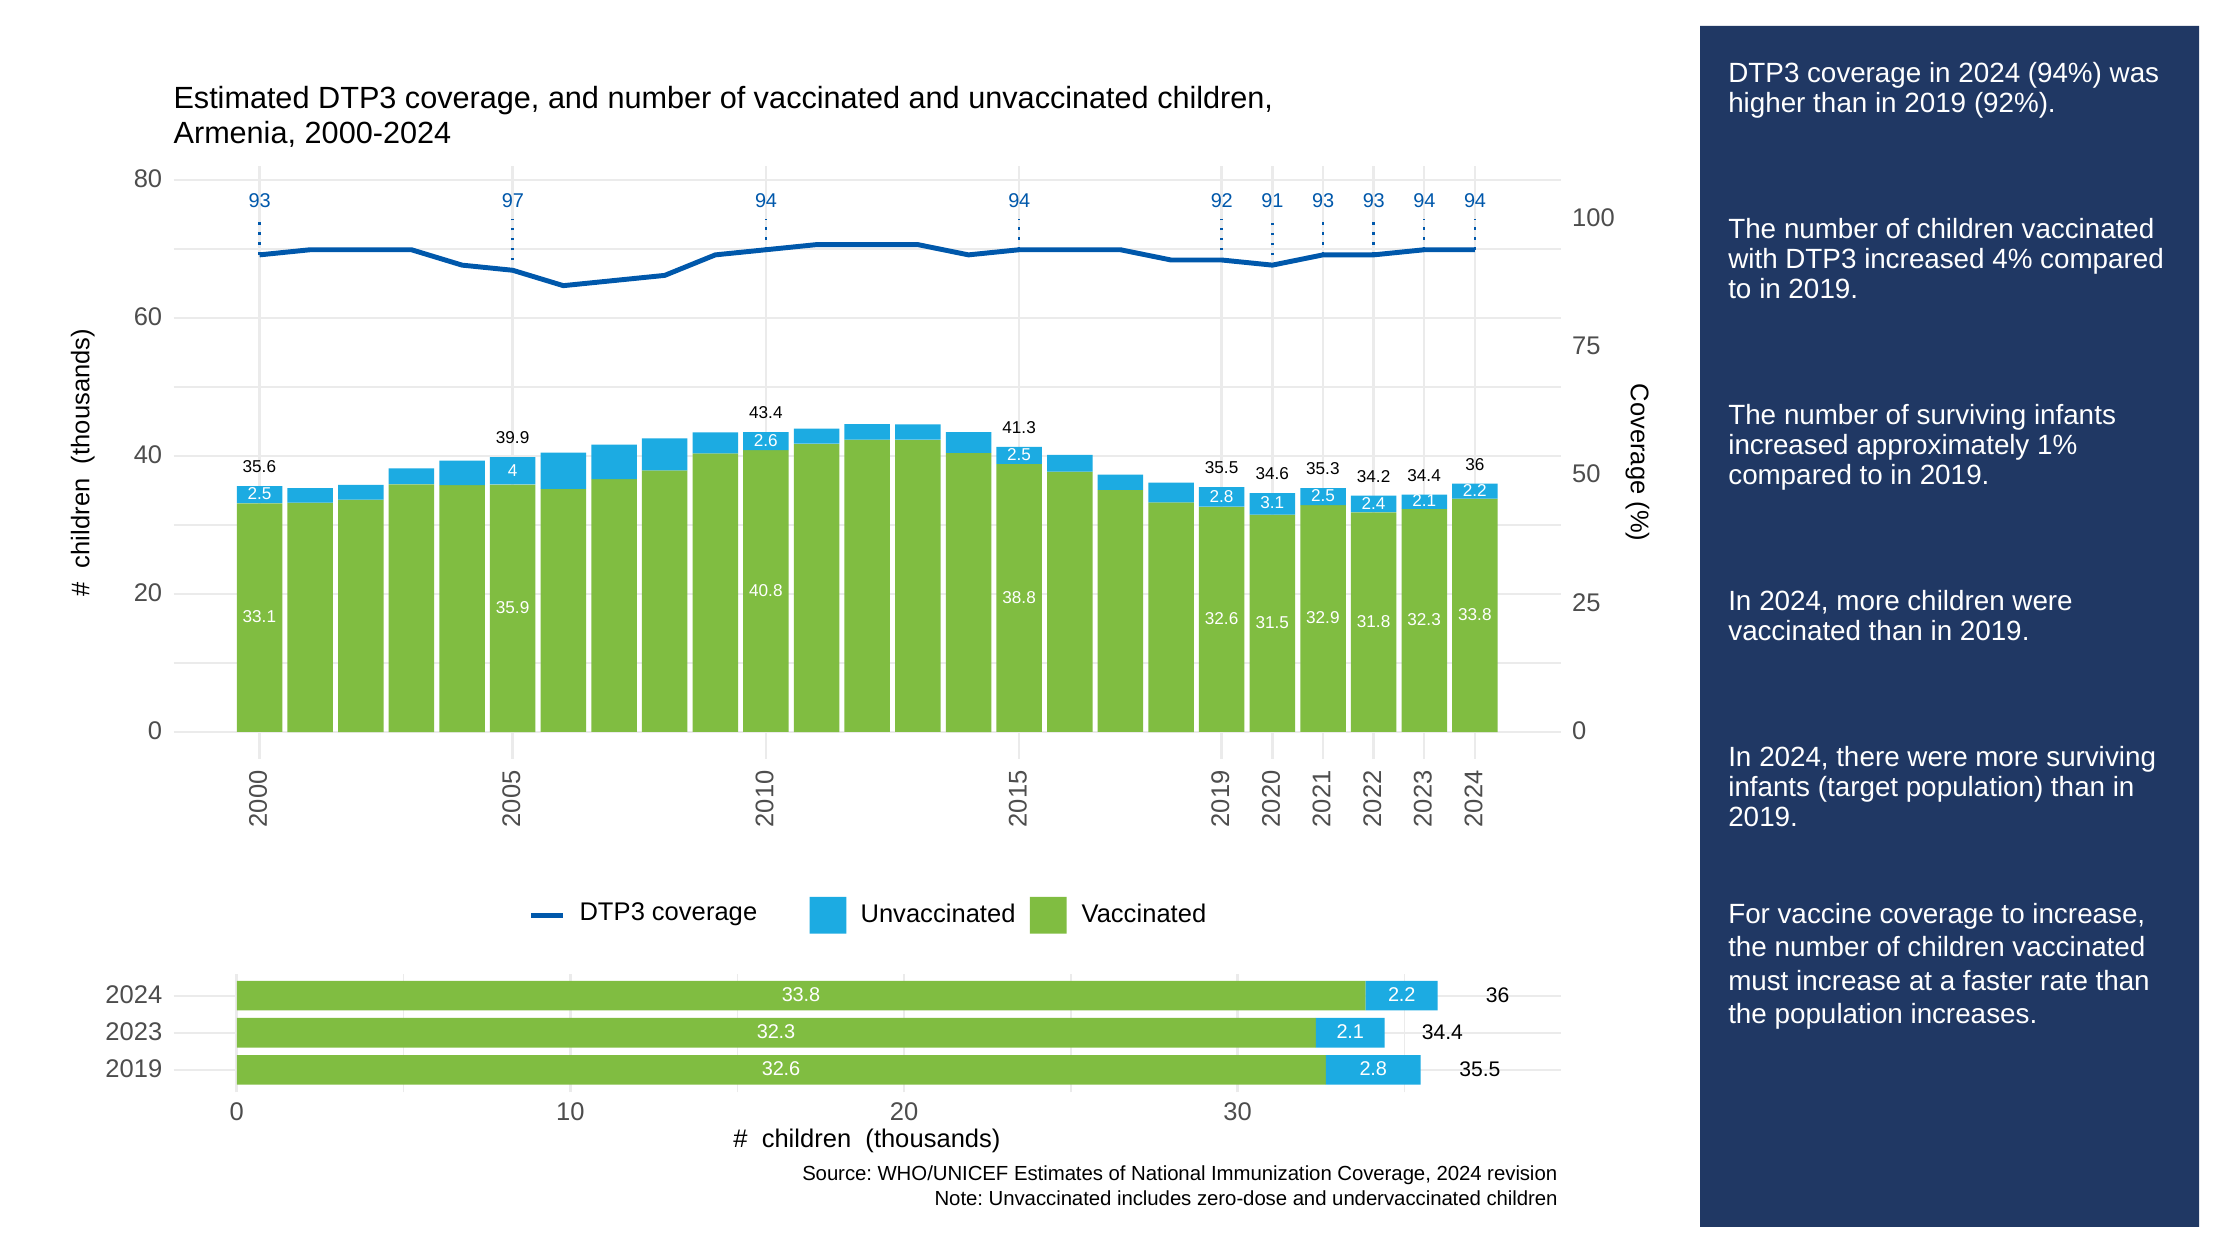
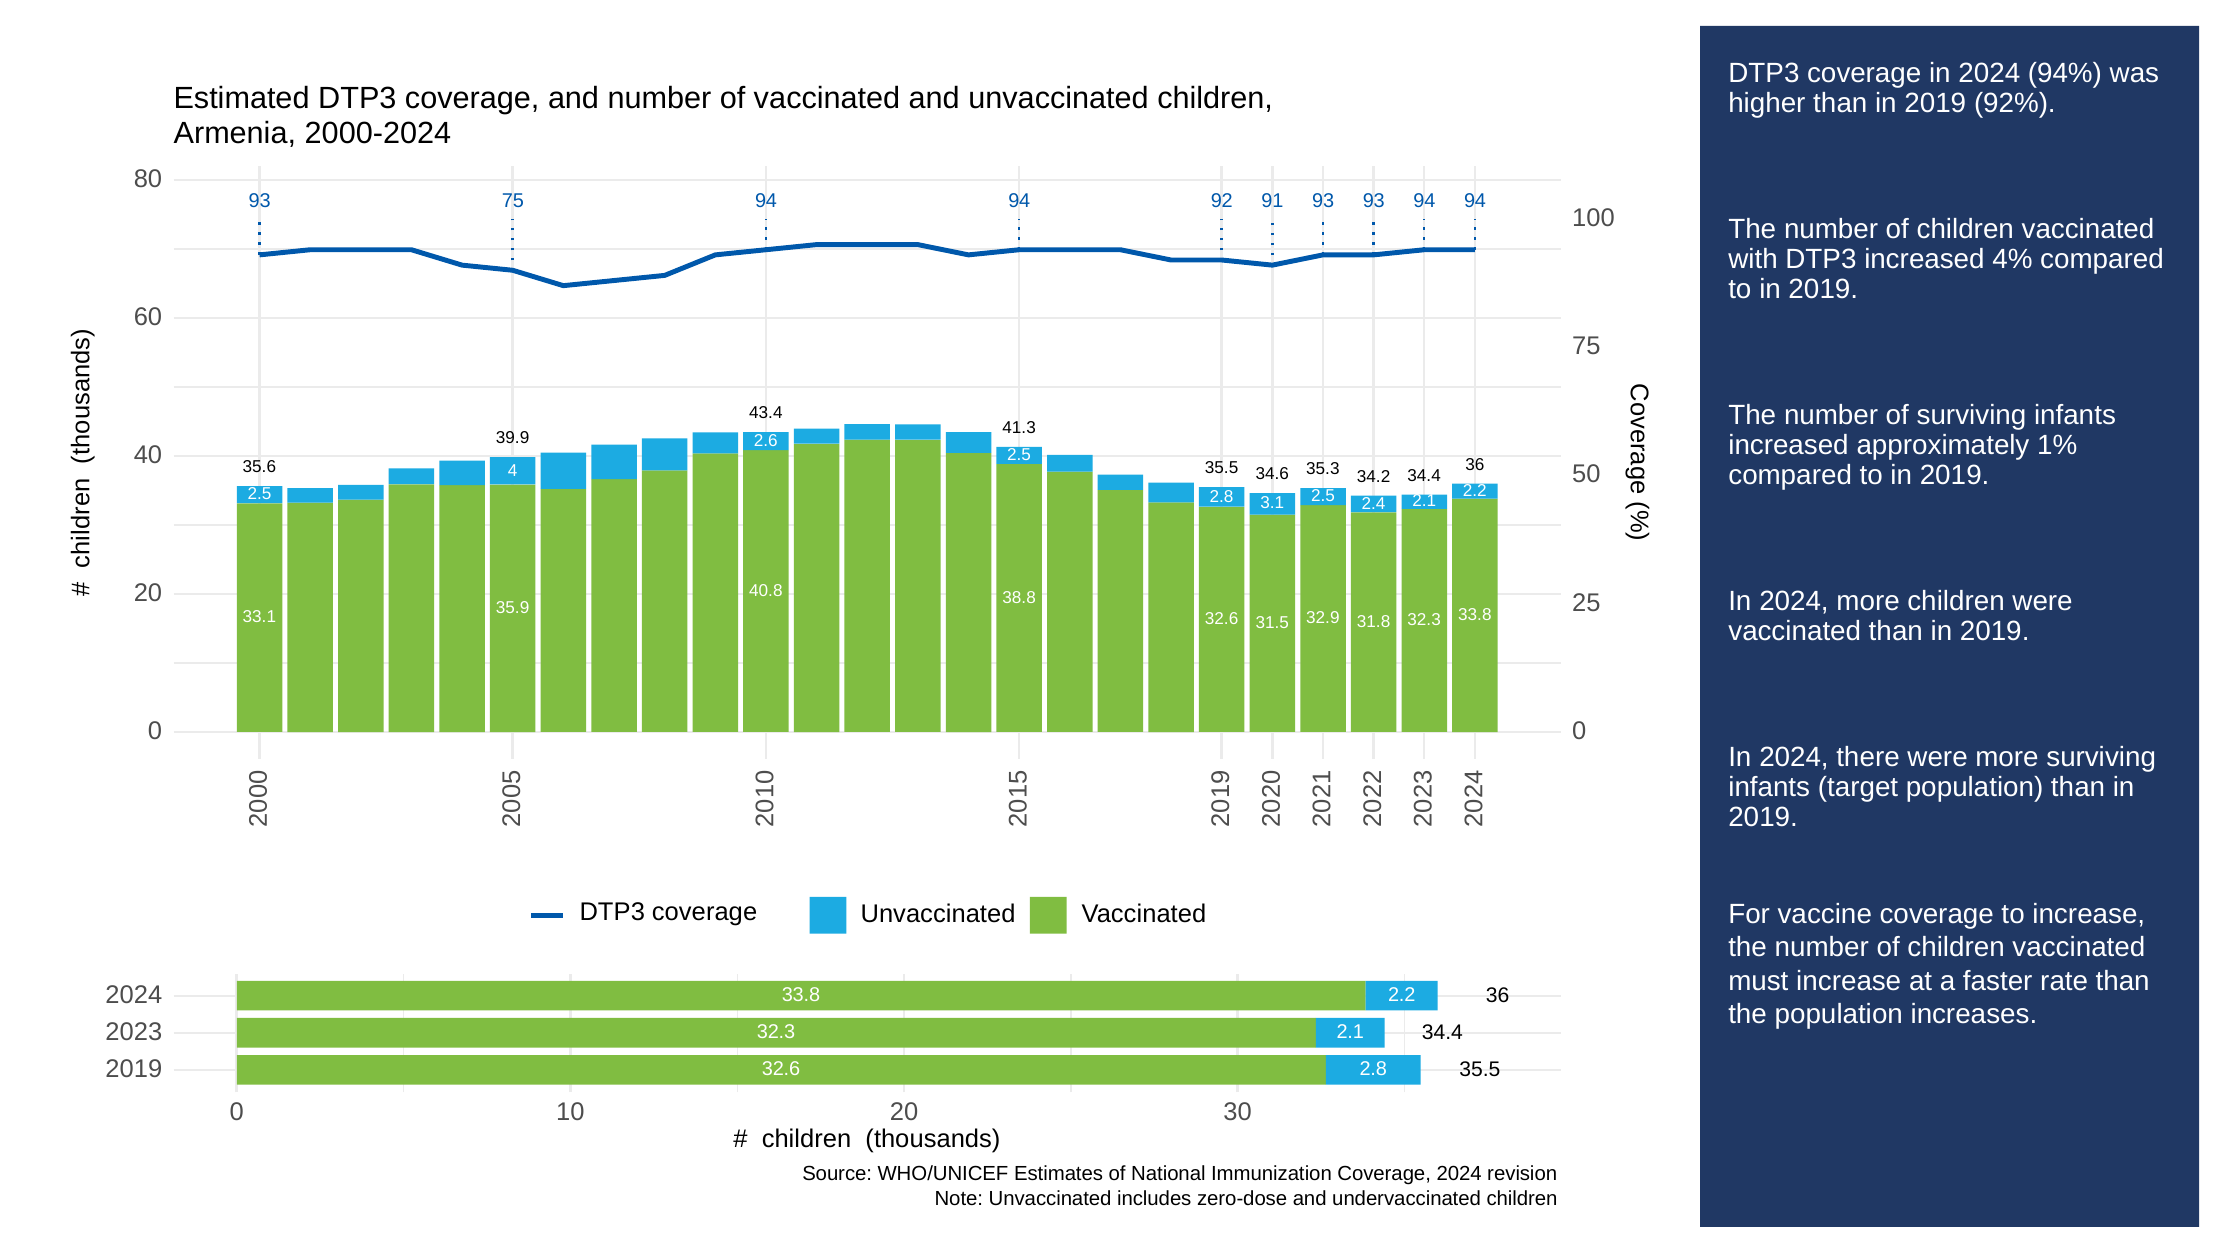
93 97: 97 -> 75
